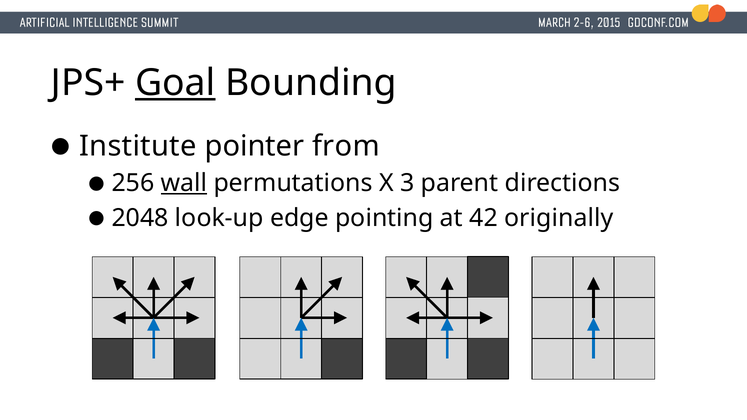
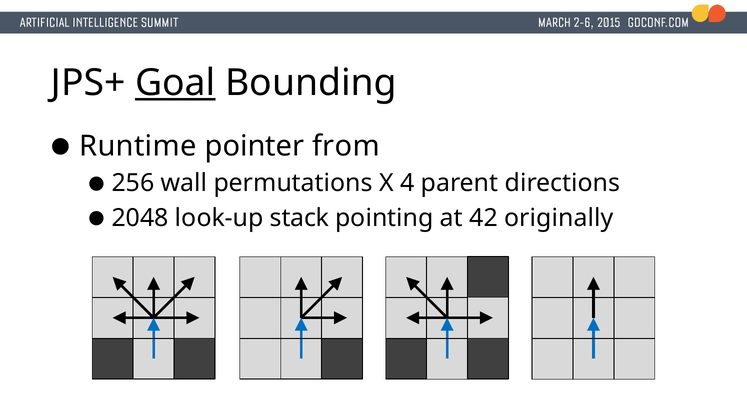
Institute: Institute -> Runtime
wall underline: present -> none
3: 3 -> 4
edge: edge -> stack
